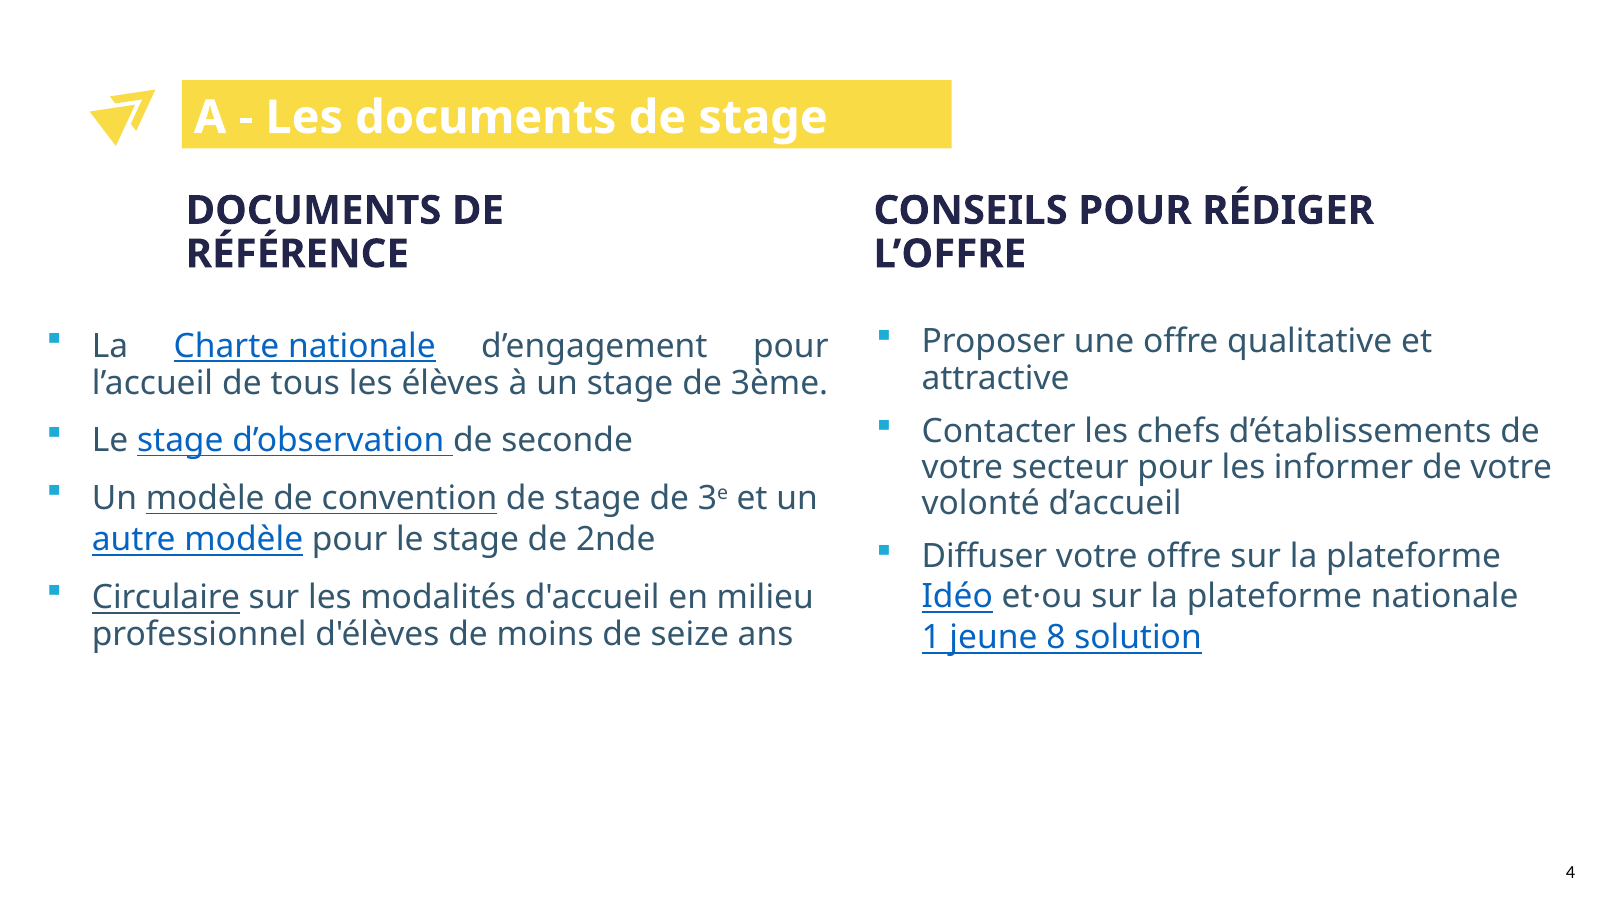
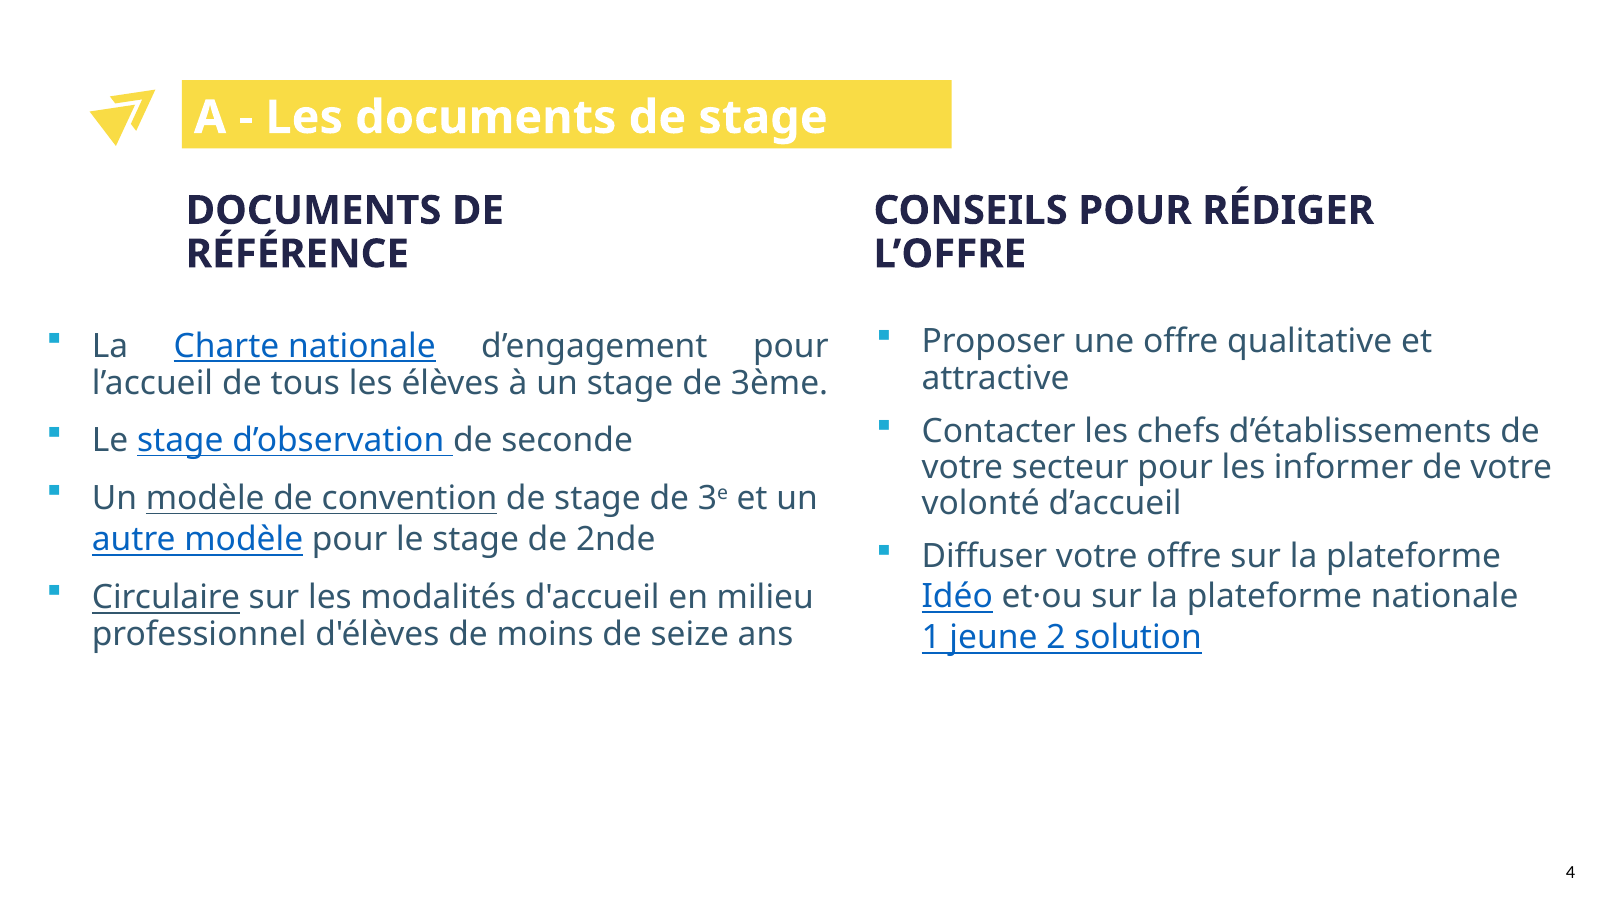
8: 8 -> 2
